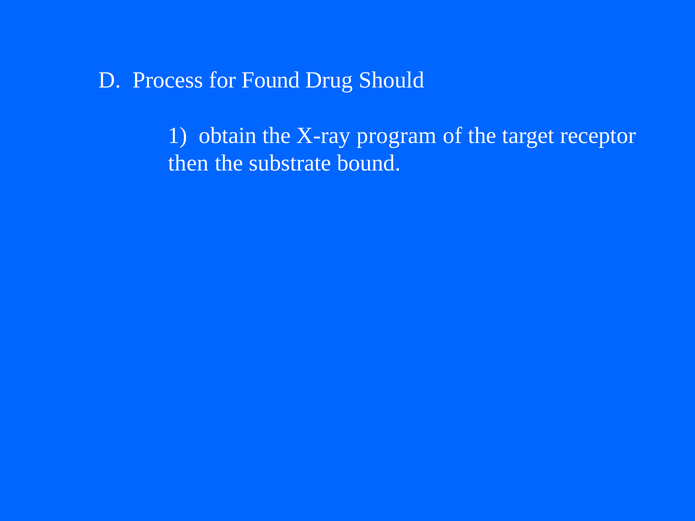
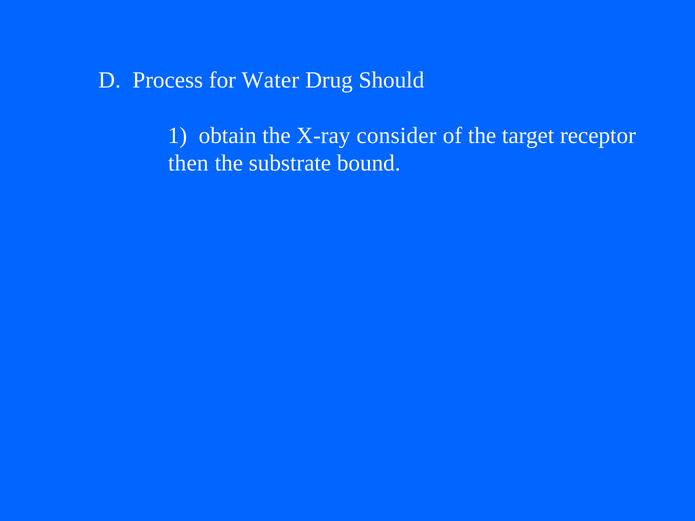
Found: Found -> Water
program: program -> consider
